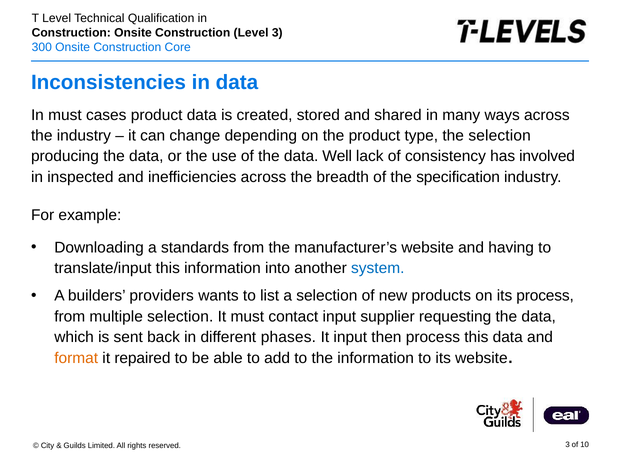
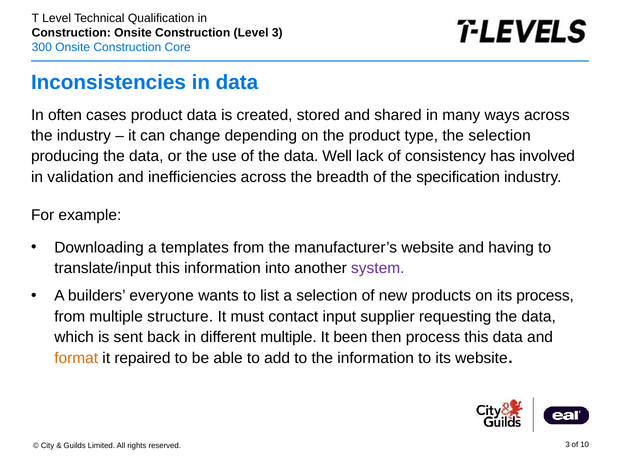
In must: must -> often
inspected: inspected -> validation
standards: standards -> templates
system colour: blue -> purple
providers: providers -> everyone
multiple selection: selection -> structure
different phases: phases -> multiple
It input: input -> been
